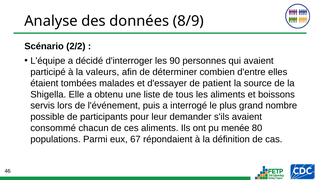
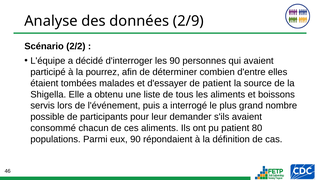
8/9: 8/9 -> 2/9
valeurs: valeurs -> pourrez
pu menée: menée -> patient
eux 67: 67 -> 90
